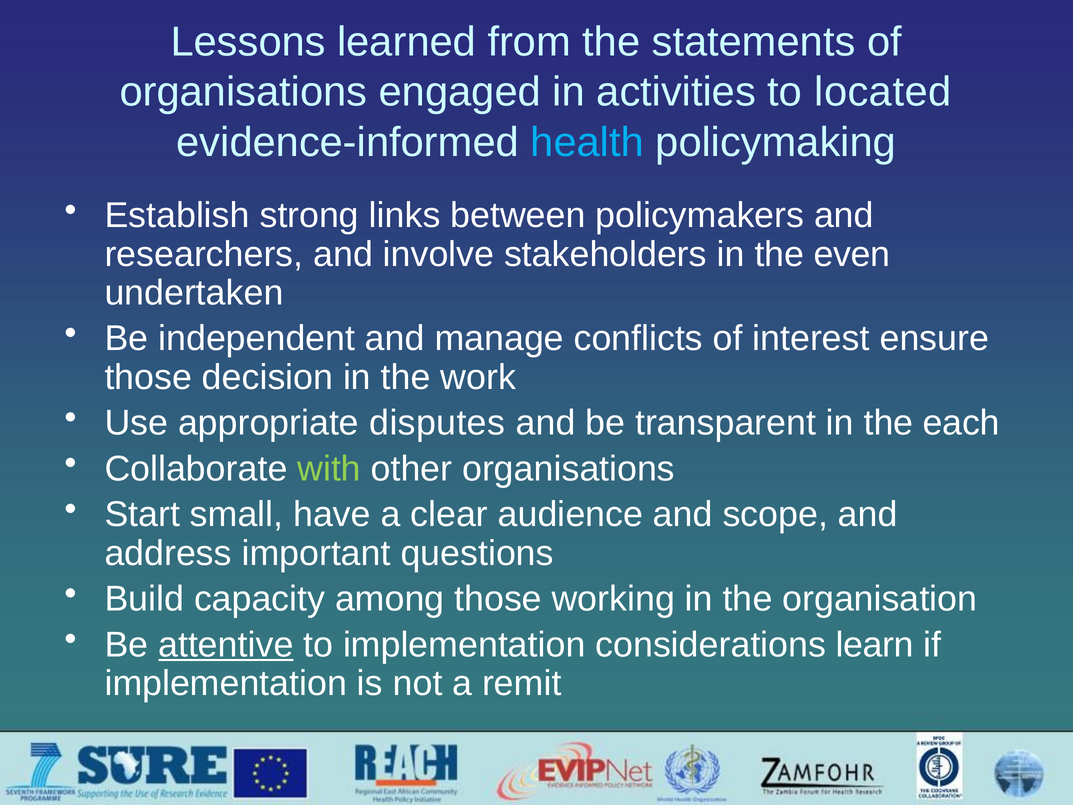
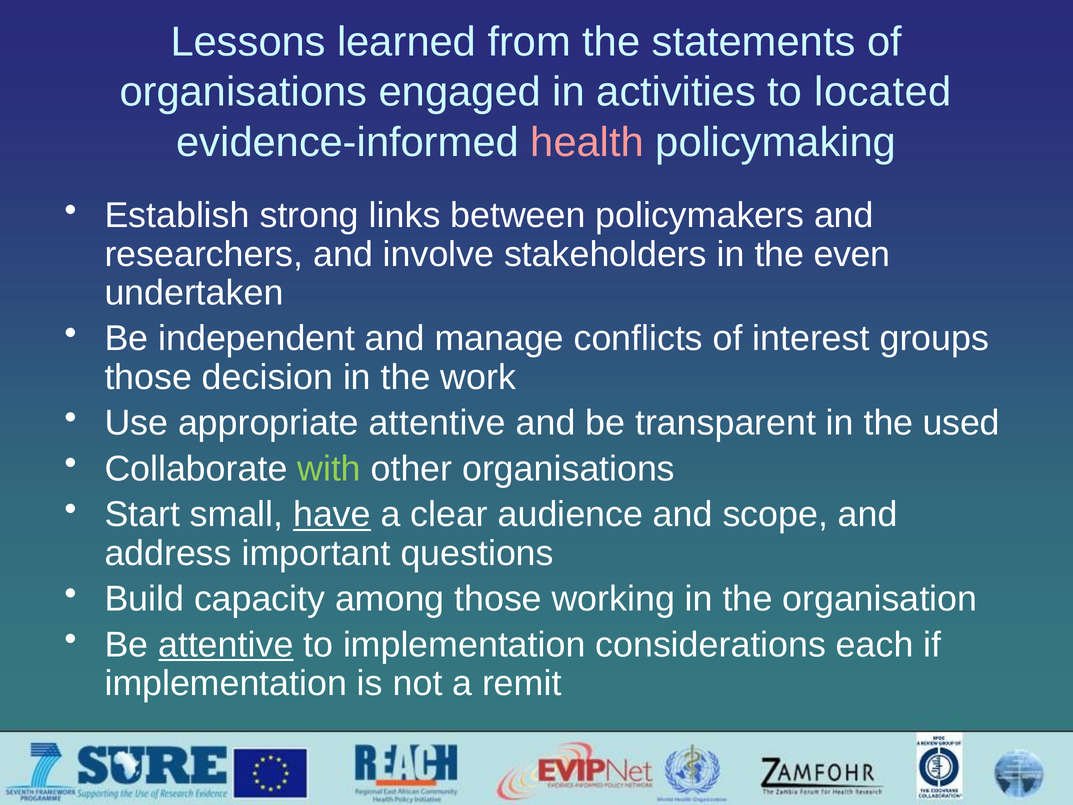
health colour: light blue -> pink
ensure: ensure -> groups
appropriate disputes: disputes -> attentive
each: each -> used
have underline: none -> present
learn: learn -> each
